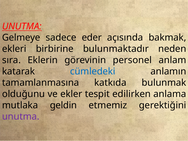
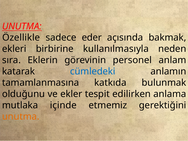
Gelmeye: Gelmeye -> Özellikle
bulunmaktadır: bulunmaktadır -> kullanılmasıyla
geldin: geldin -> içinde
unutma at (21, 117) colour: purple -> orange
